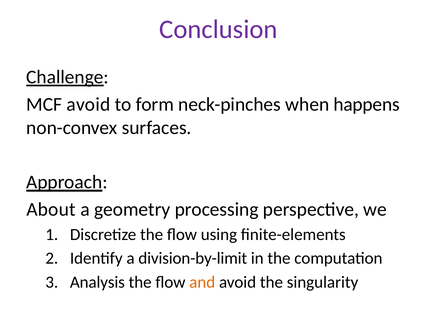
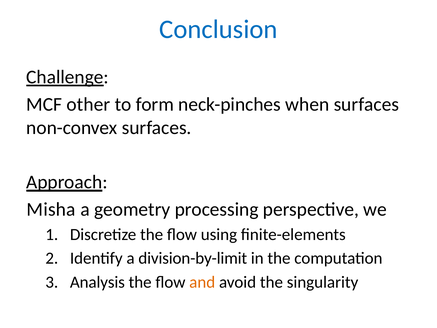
Conclusion colour: purple -> blue
MCF avoid: avoid -> other
when happens: happens -> surfaces
About: About -> Misha
